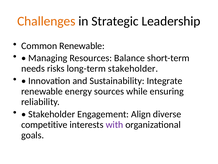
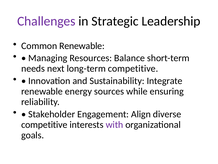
Challenges colour: orange -> purple
risks: risks -> next
long-term stakeholder: stakeholder -> competitive
